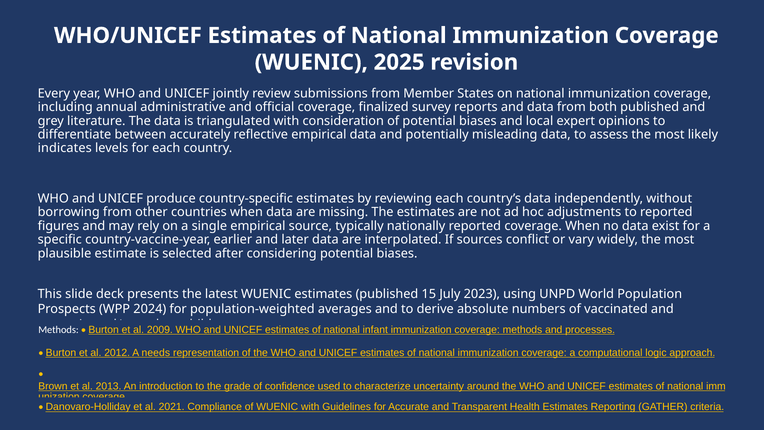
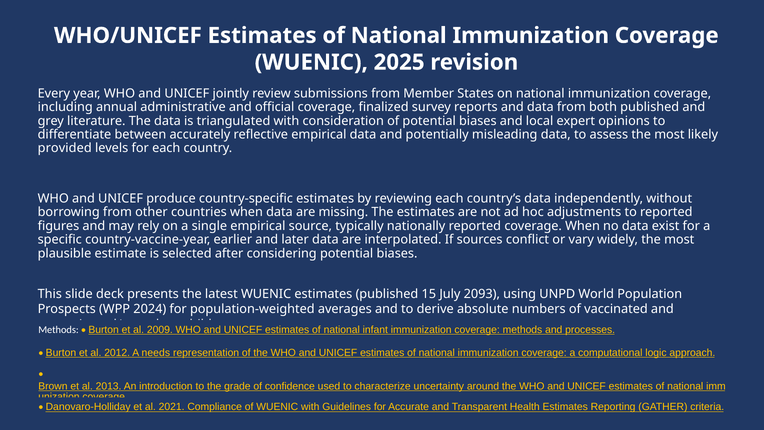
indicates: indicates -> provided
2023: 2023 -> 2093
